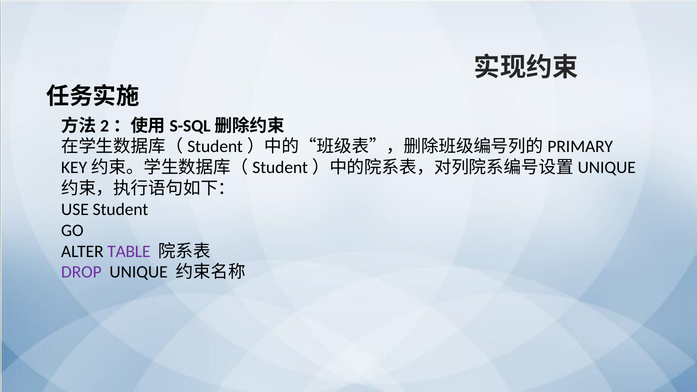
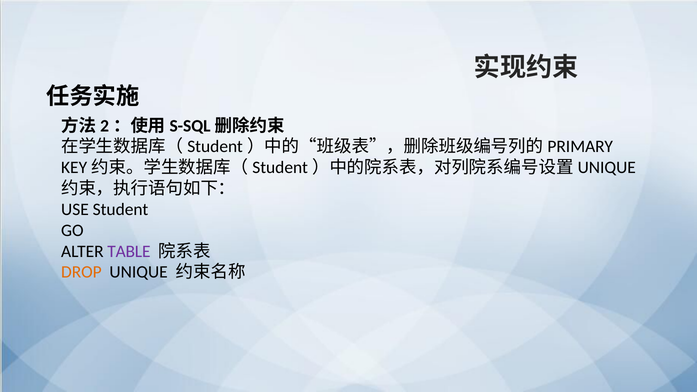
DROP colour: purple -> orange
